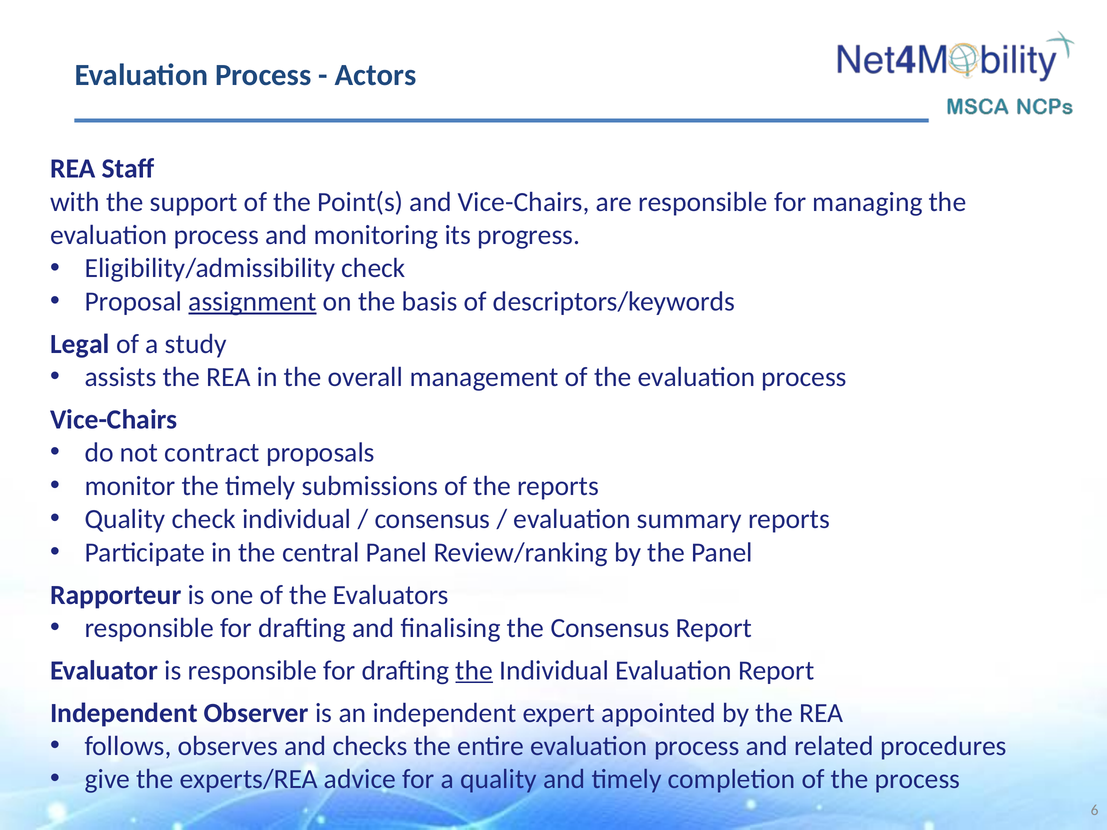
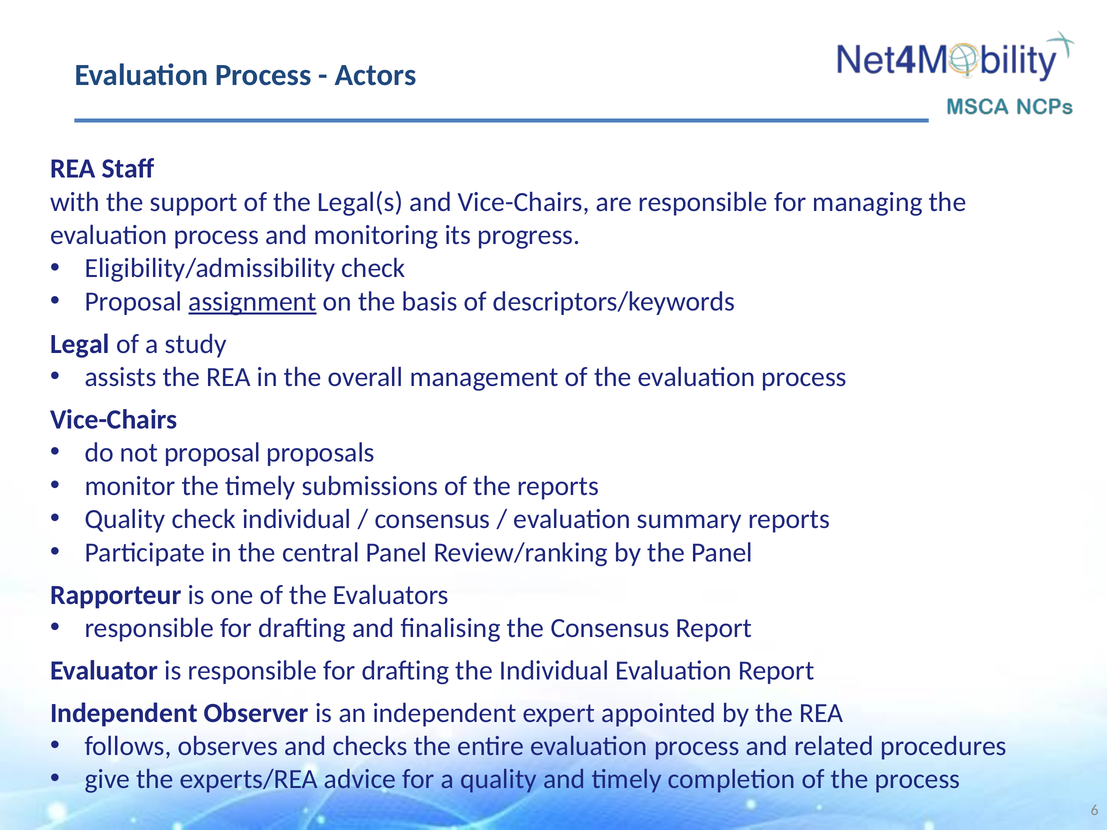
Point(s: Point(s -> Legal(s
not contract: contract -> proposal
the at (474, 671) underline: present -> none
